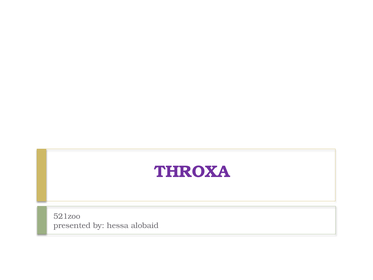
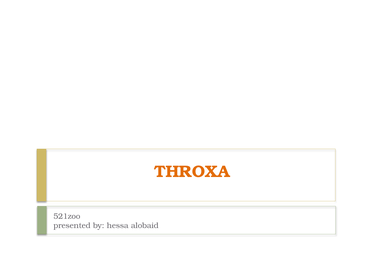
THROXA colour: purple -> orange
